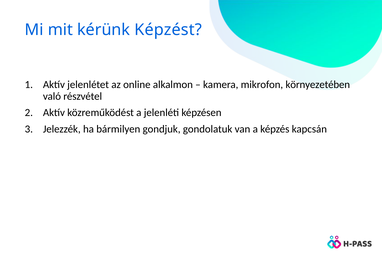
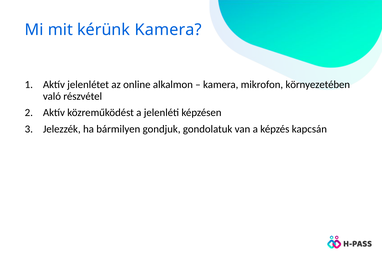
kérünk Képzést: Képzést -> Kamera
